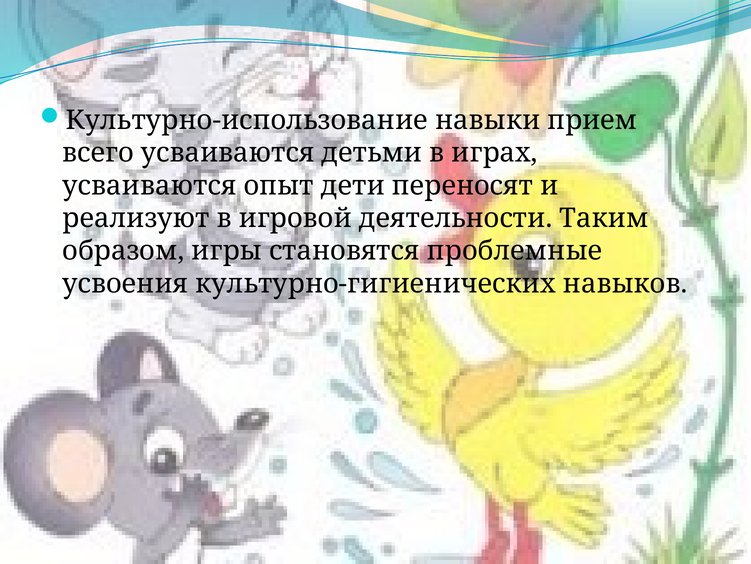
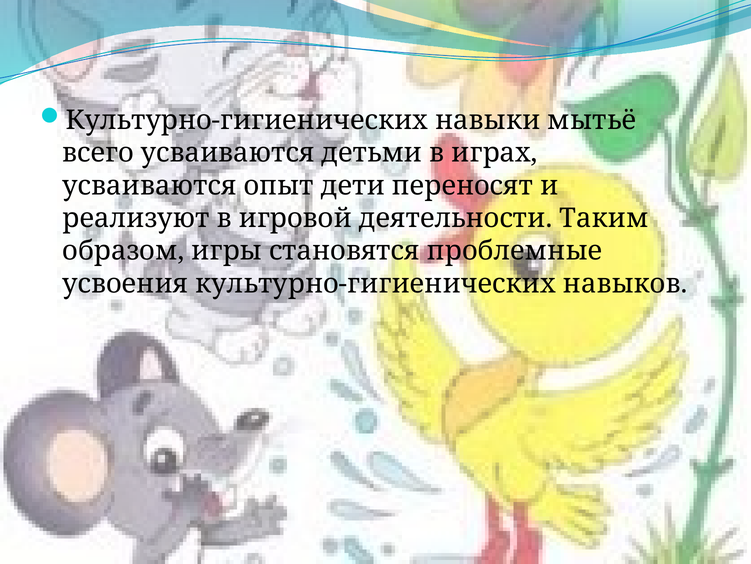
Культурно-использование at (247, 120): Культурно-использование -> Культурно-гигиенических
прием: прием -> мытьё
